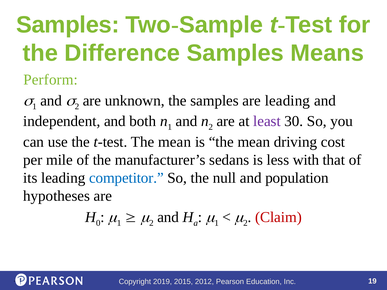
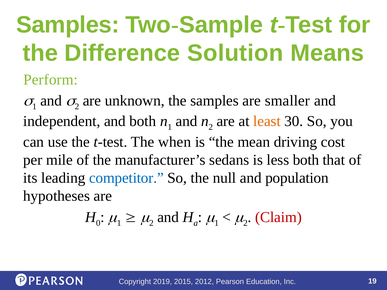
Difference Samples: Samples -> Solution
are leading: leading -> smaller
least colour: purple -> orange
t-test The mean: mean -> when
less with: with -> both
